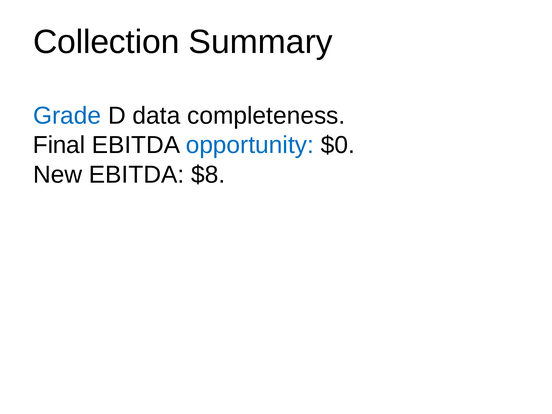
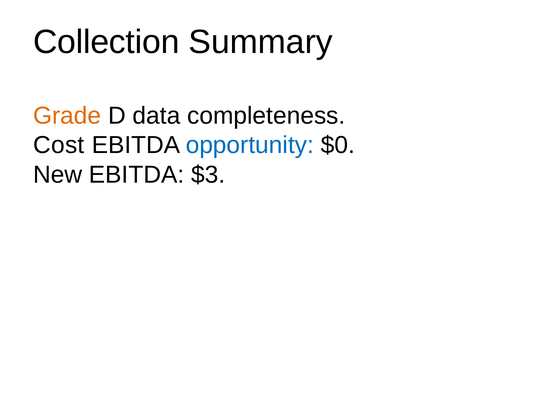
Grade colour: blue -> orange
Final: Final -> Cost
$8: $8 -> $3
